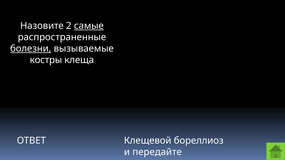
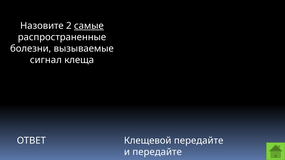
болезни underline: present -> none
костры: костры -> сигнал
Клещевой бореллиоз: бореллиоз -> передайте
